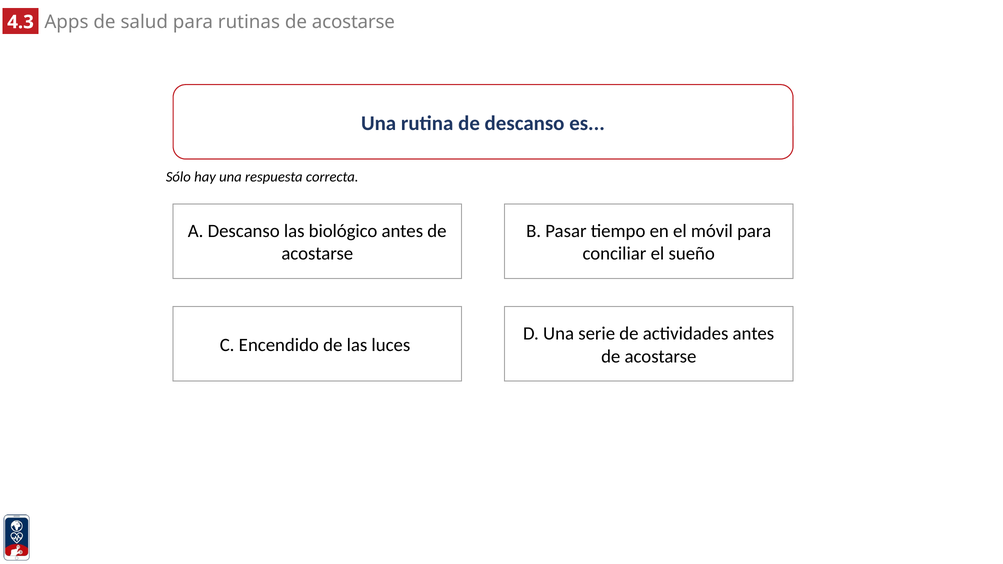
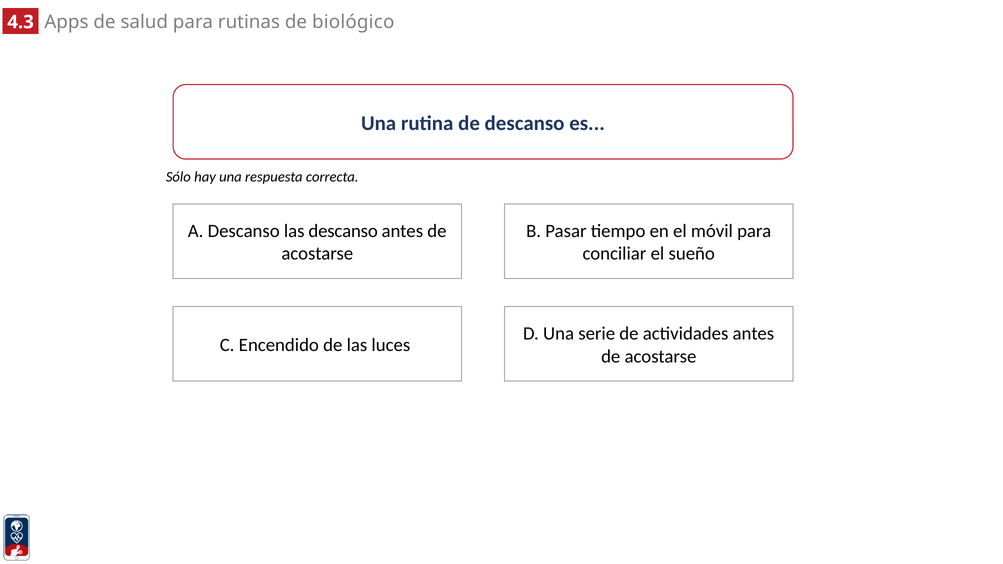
acostarse at (353, 22): acostarse -> biológico
las biológico: biológico -> descanso
